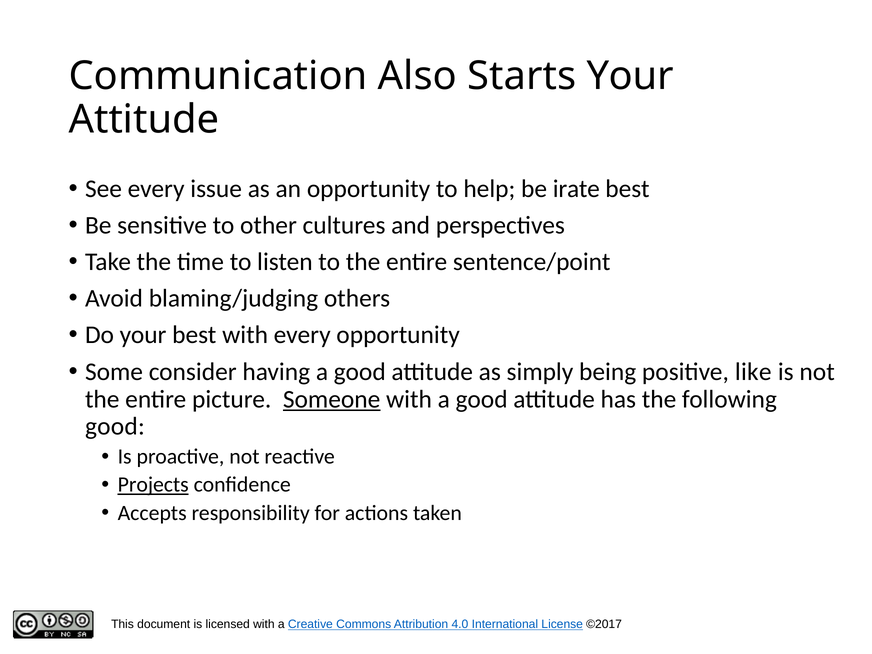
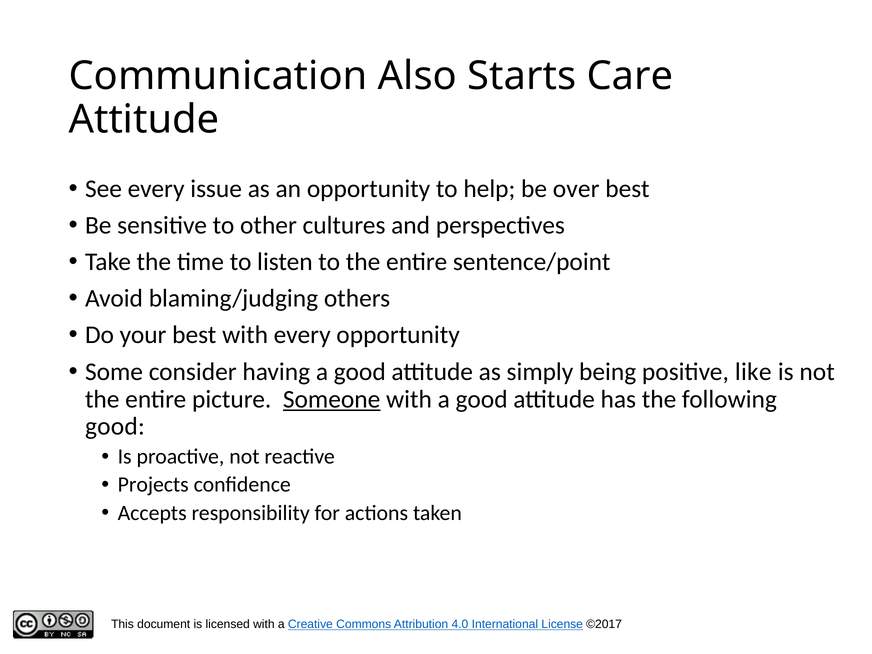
Starts Your: Your -> Care
irate: irate -> over
Projects underline: present -> none
